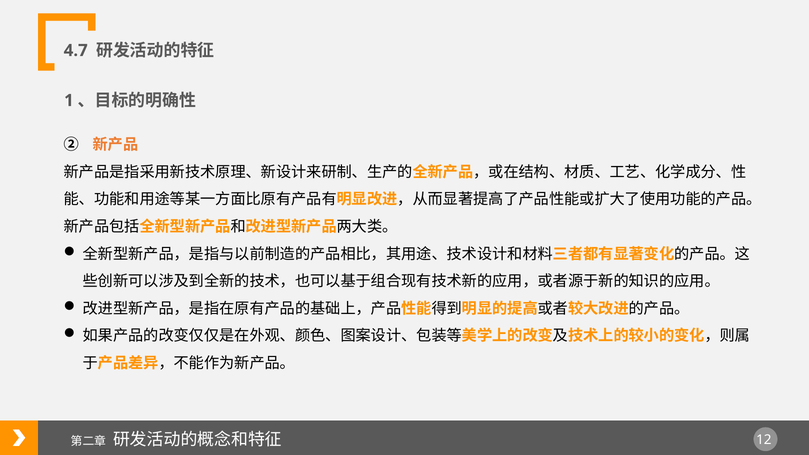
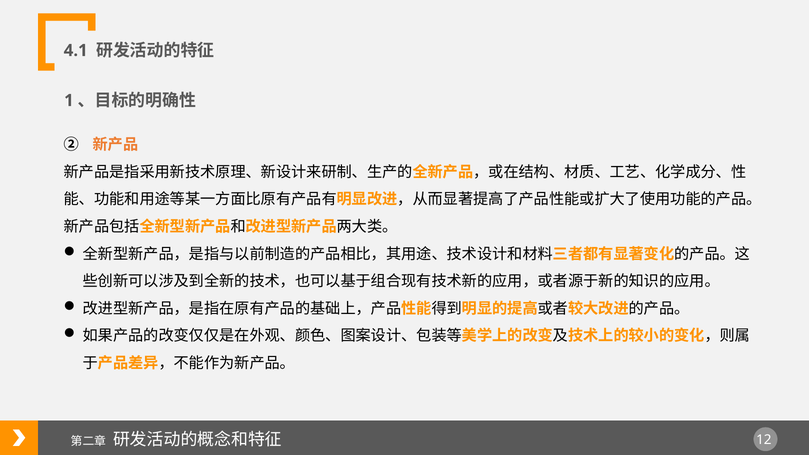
4.7: 4.7 -> 4.1
